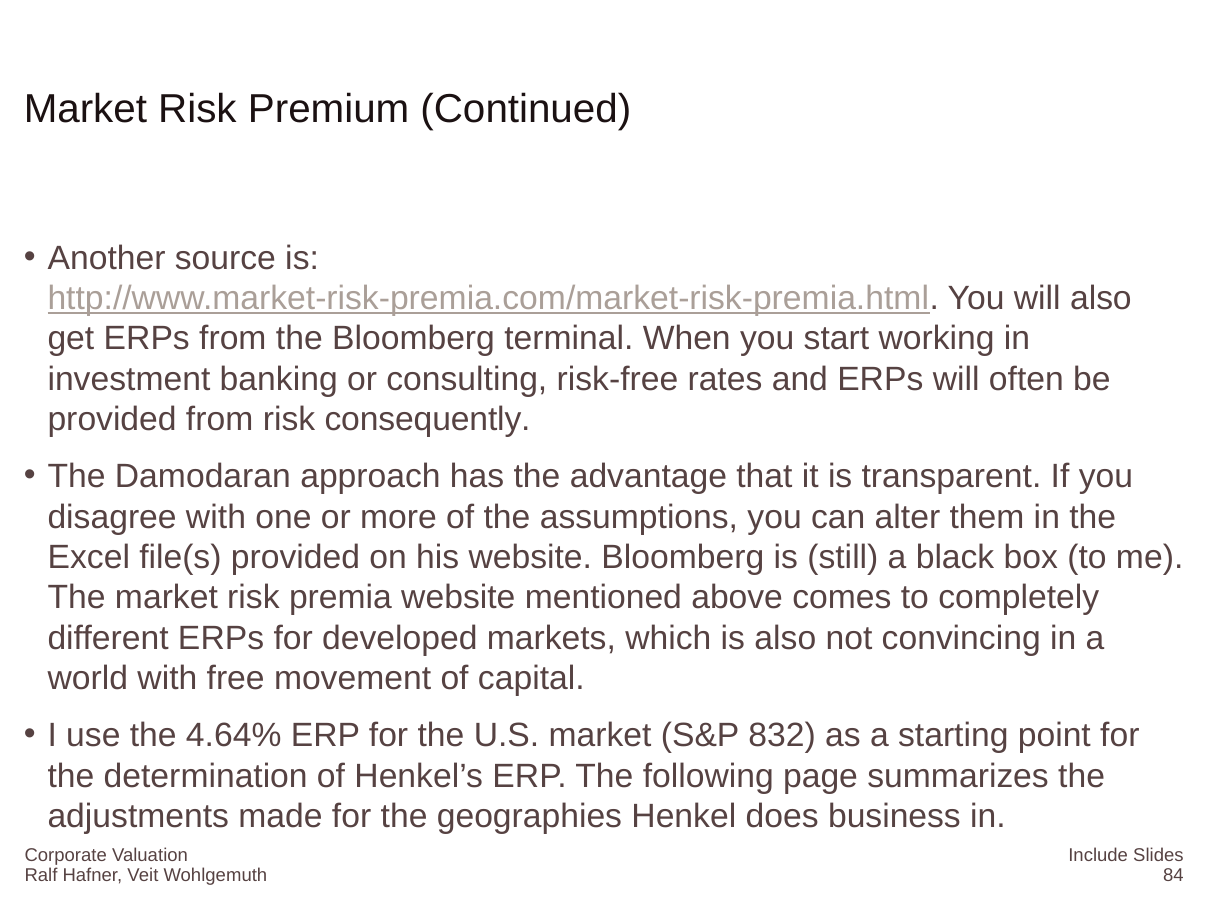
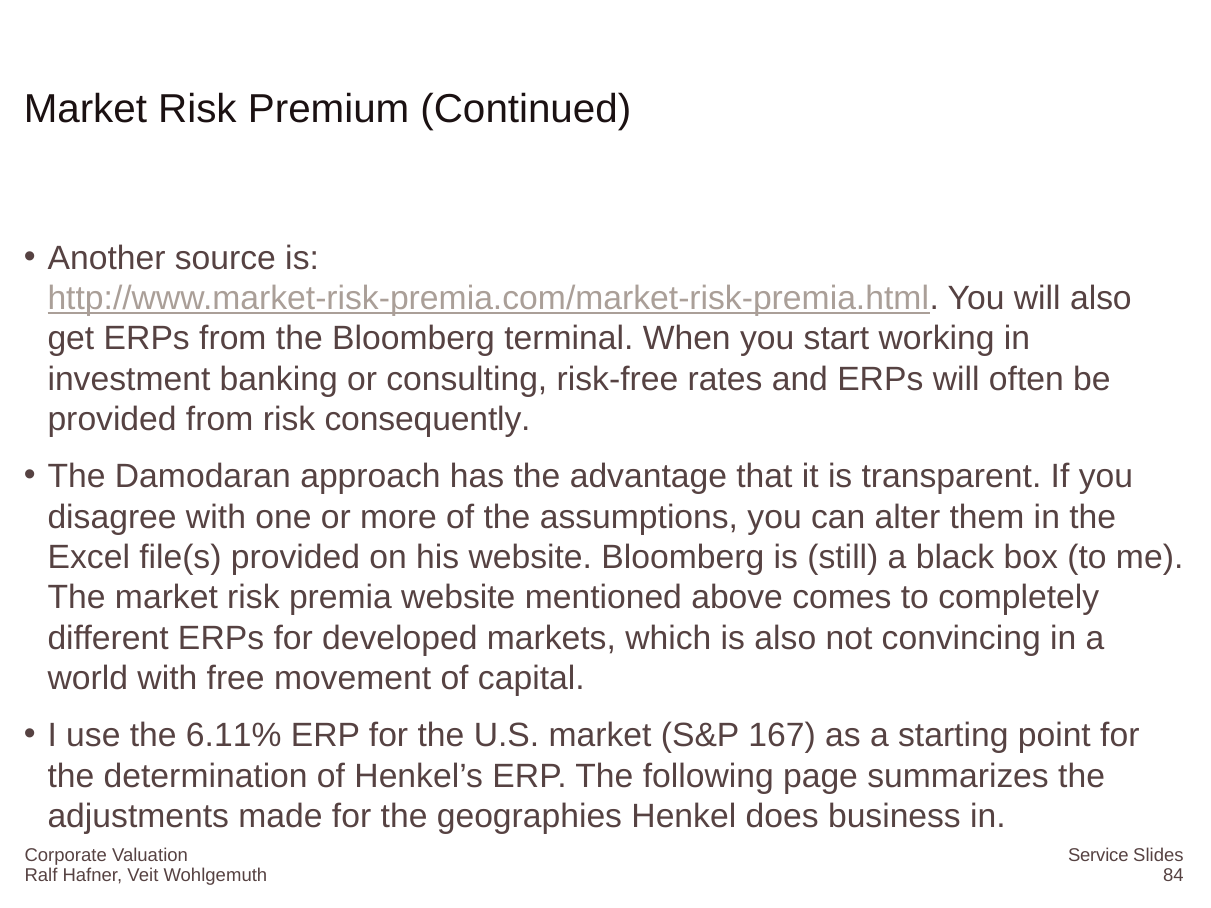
4.64%: 4.64% -> 6.11%
832: 832 -> 167
Include: Include -> Service
